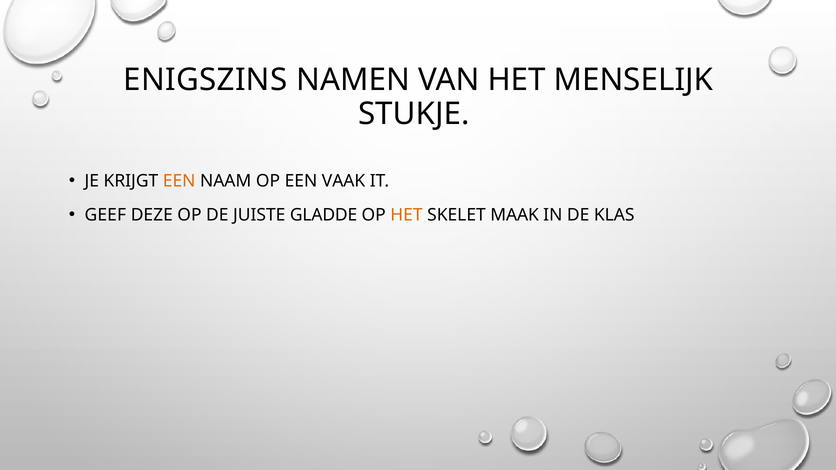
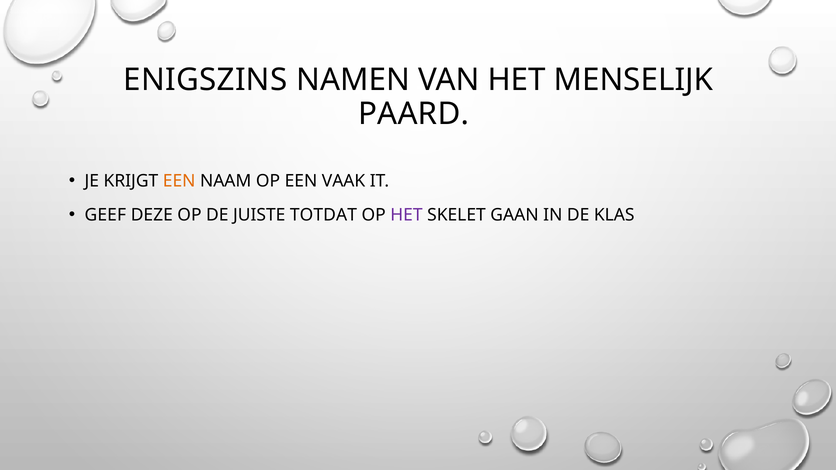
STUKJE: STUKJE -> PAARD
GLADDE: GLADDE -> TOTDAT
HET at (406, 215) colour: orange -> purple
MAAK: MAAK -> GAAN
